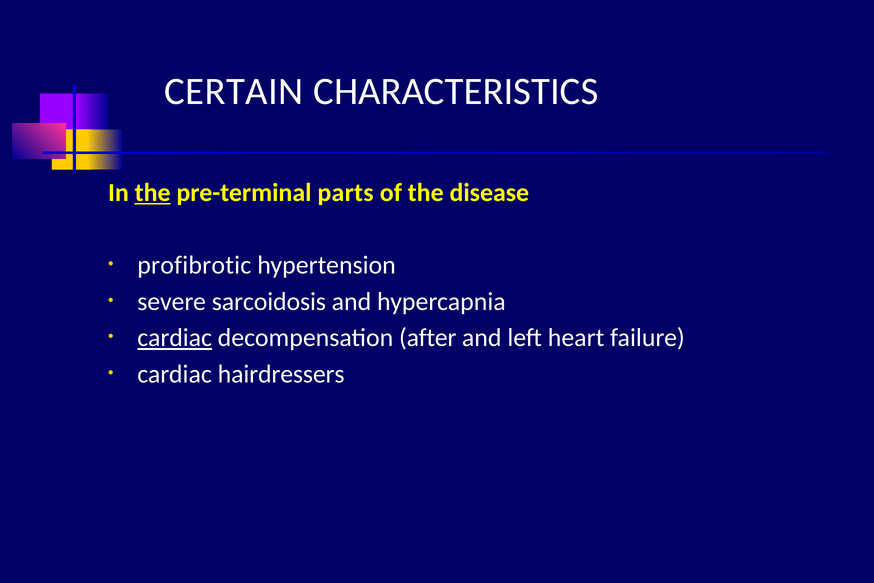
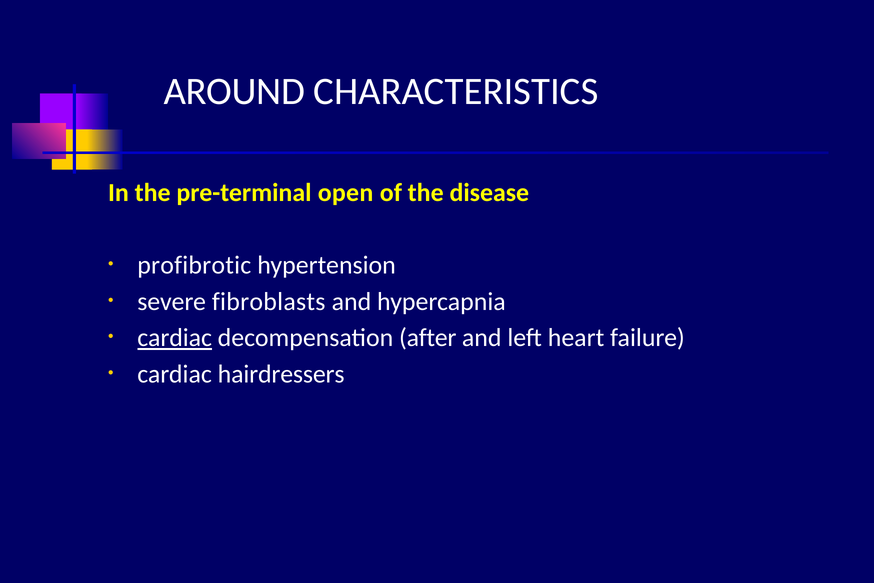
CERTAIN: CERTAIN -> AROUND
the at (153, 193) underline: present -> none
parts: parts -> open
sarcoidosis: sarcoidosis -> fibroblasts
